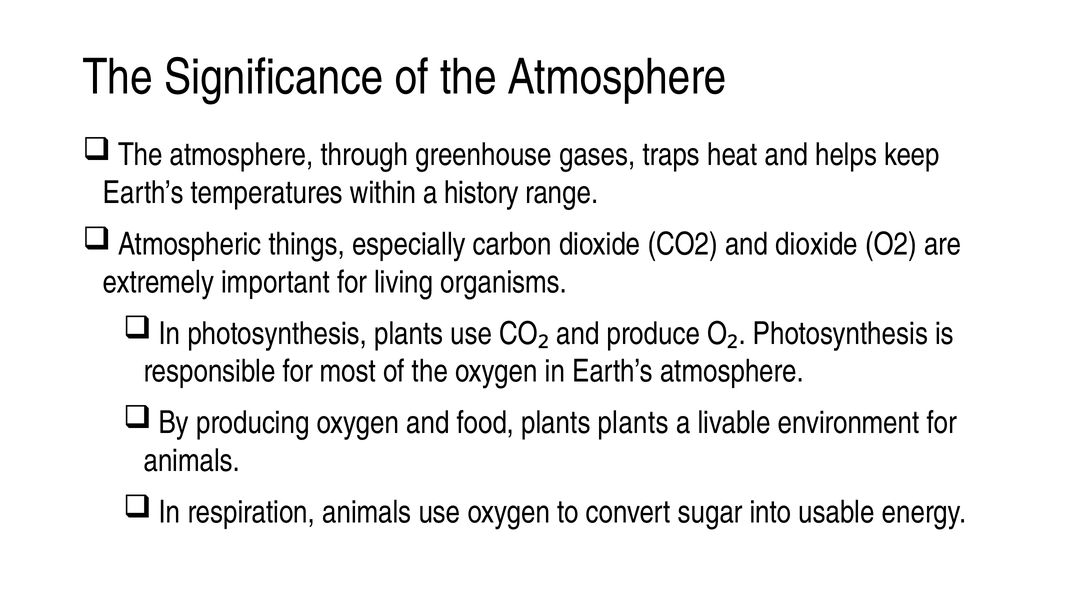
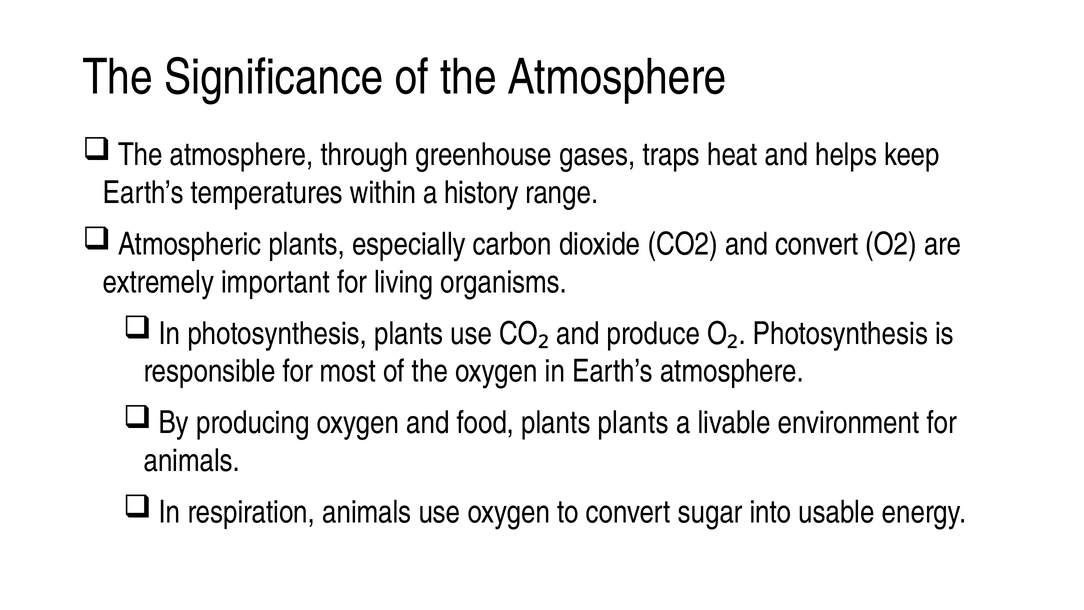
Atmospheric things: things -> plants
and dioxide: dioxide -> convert
